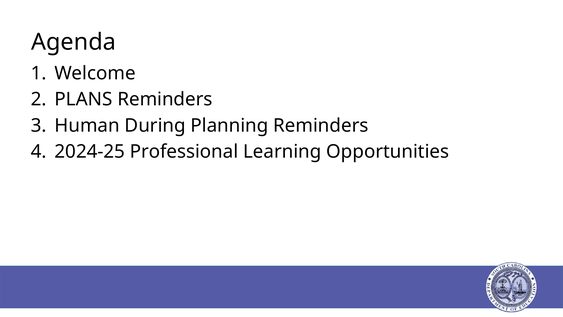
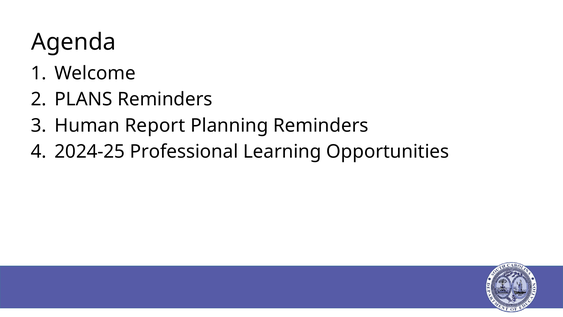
During: During -> Report
